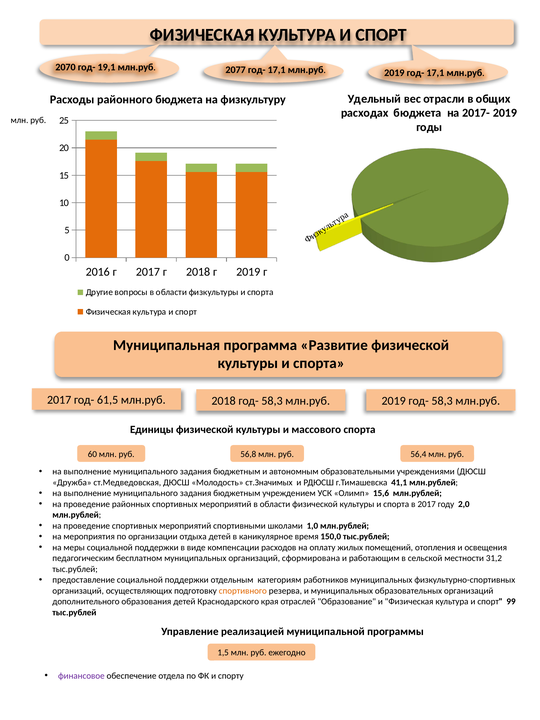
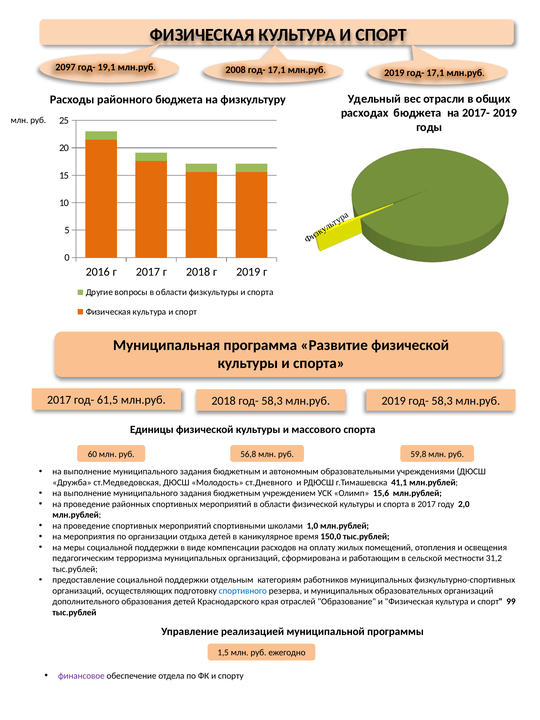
2070: 2070 -> 2097
2077: 2077 -> 2008
56,4: 56,4 -> 59,8
ст.Значимых: ст.Значимых -> ст.Дневного
бесплатном: бесплатном -> терроризма
спортивного colour: orange -> blue
